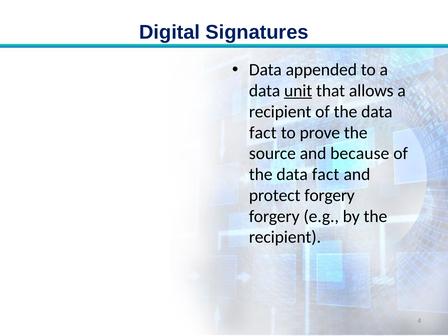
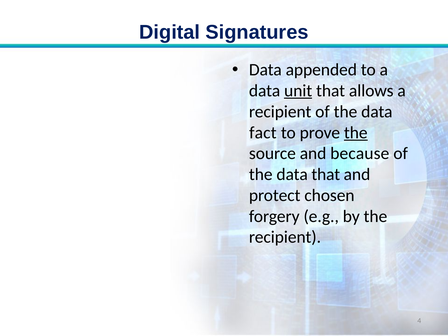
the at (356, 133) underline: none -> present
fact at (326, 174): fact -> that
protect forgery: forgery -> chosen
